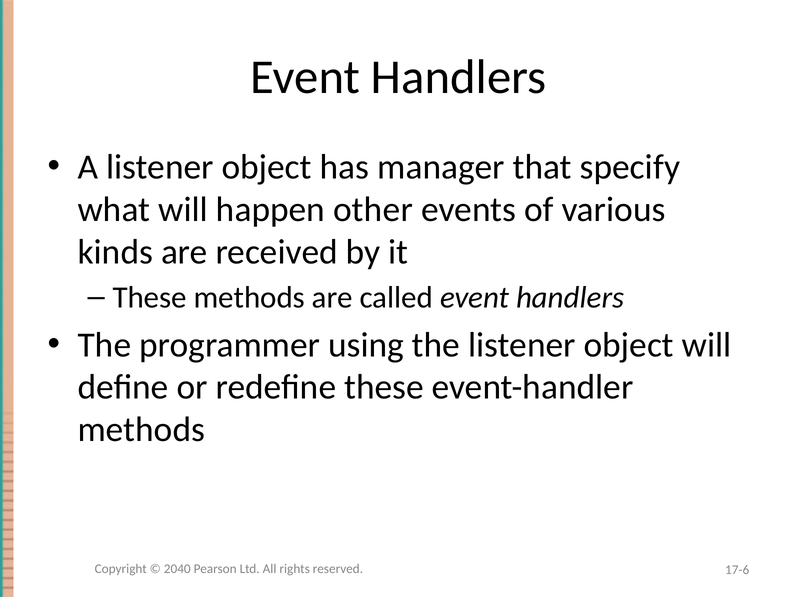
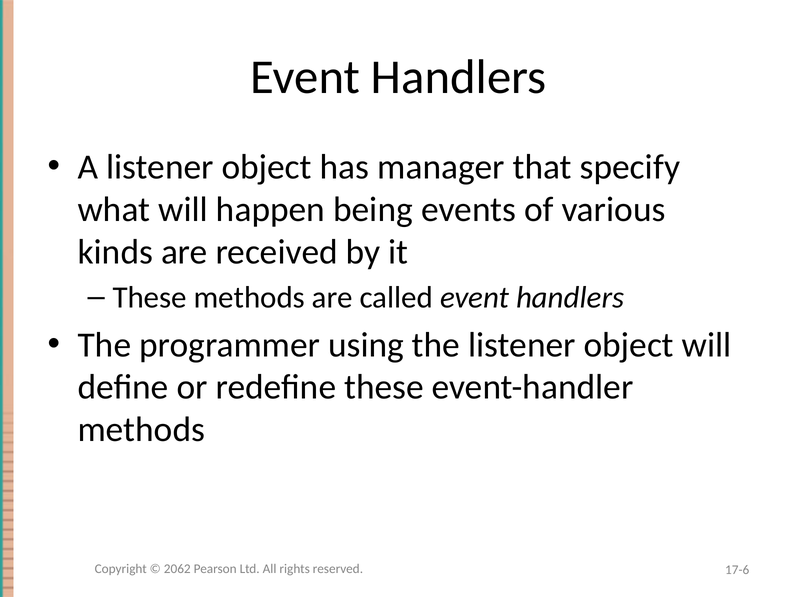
other: other -> being
2040: 2040 -> 2062
